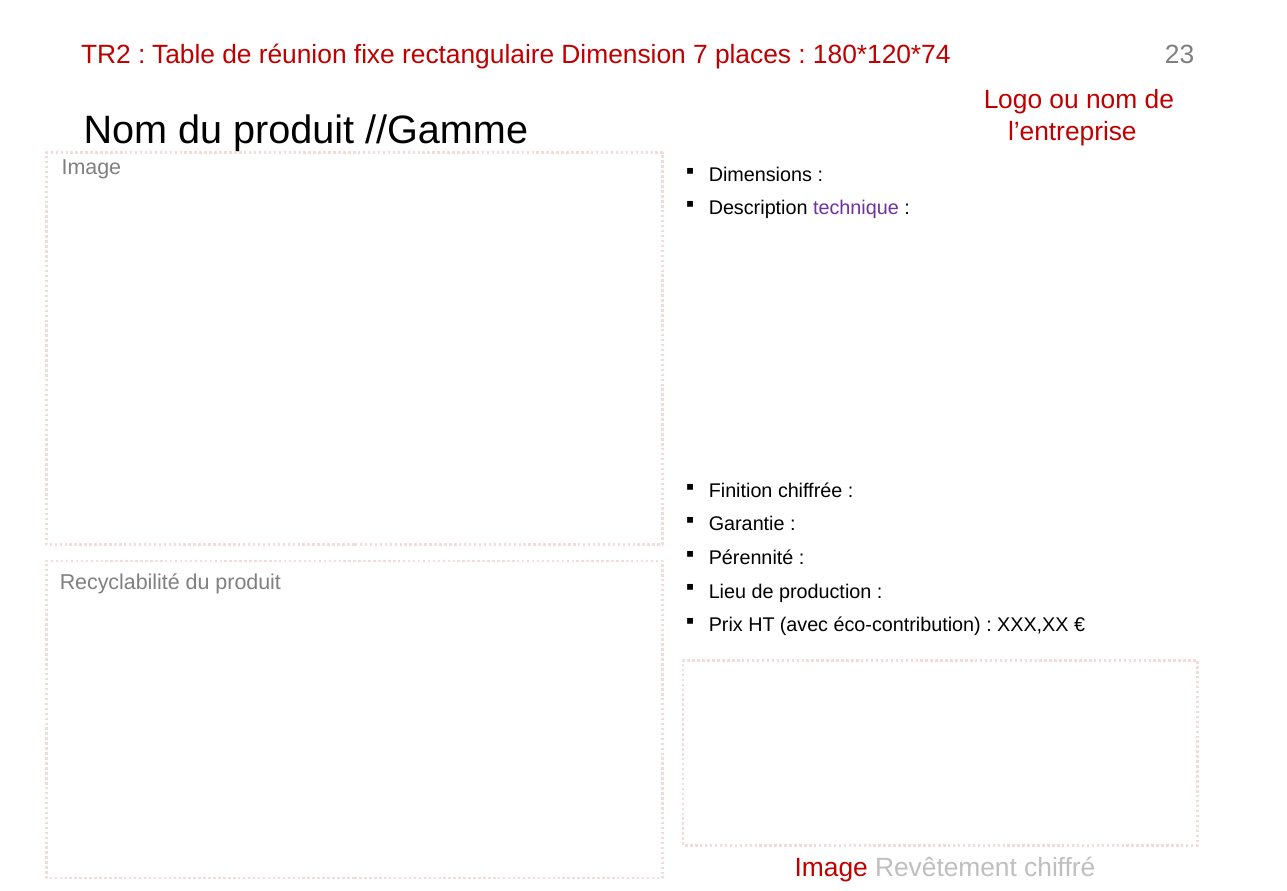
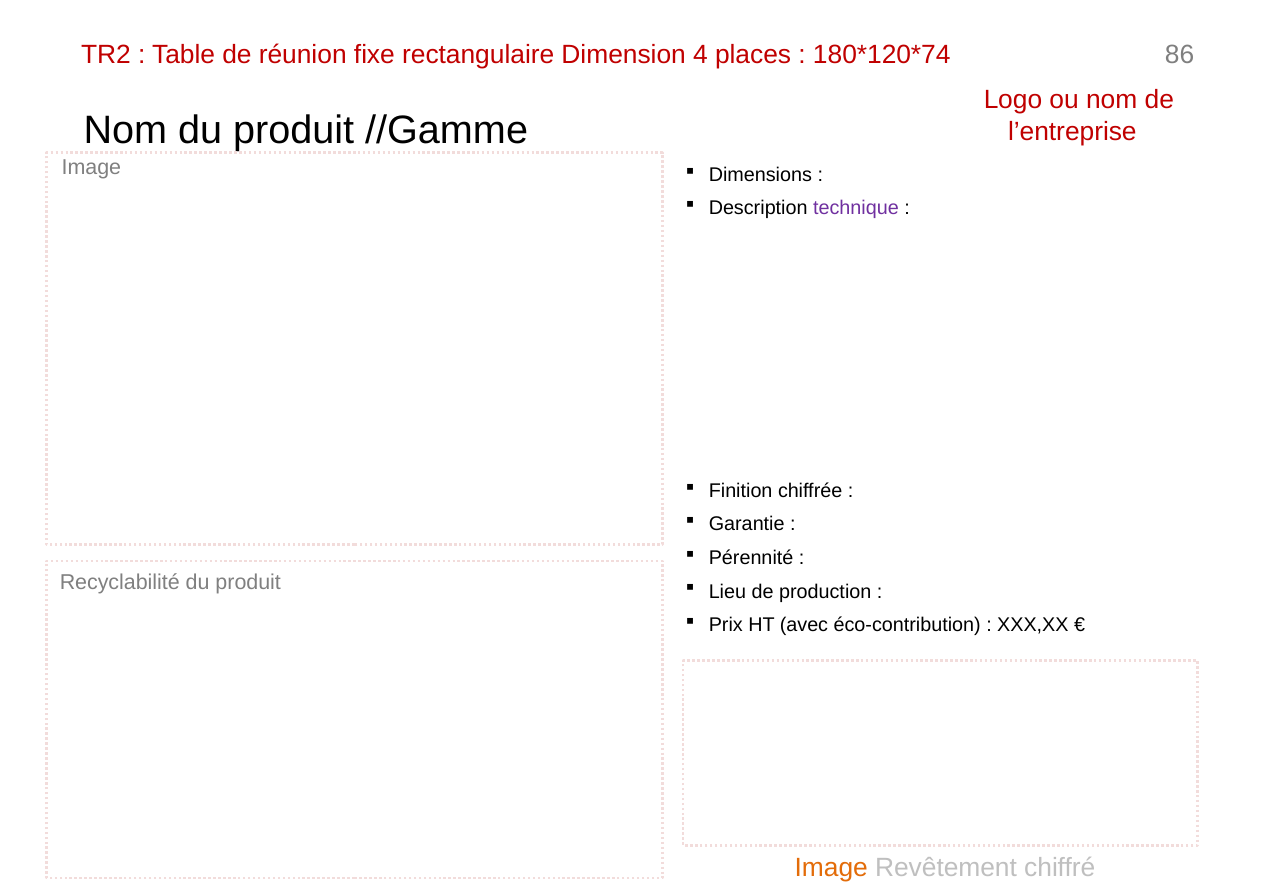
7: 7 -> 4
23: 23 -> 86
Image at (831, 868) colour: red -> orange
